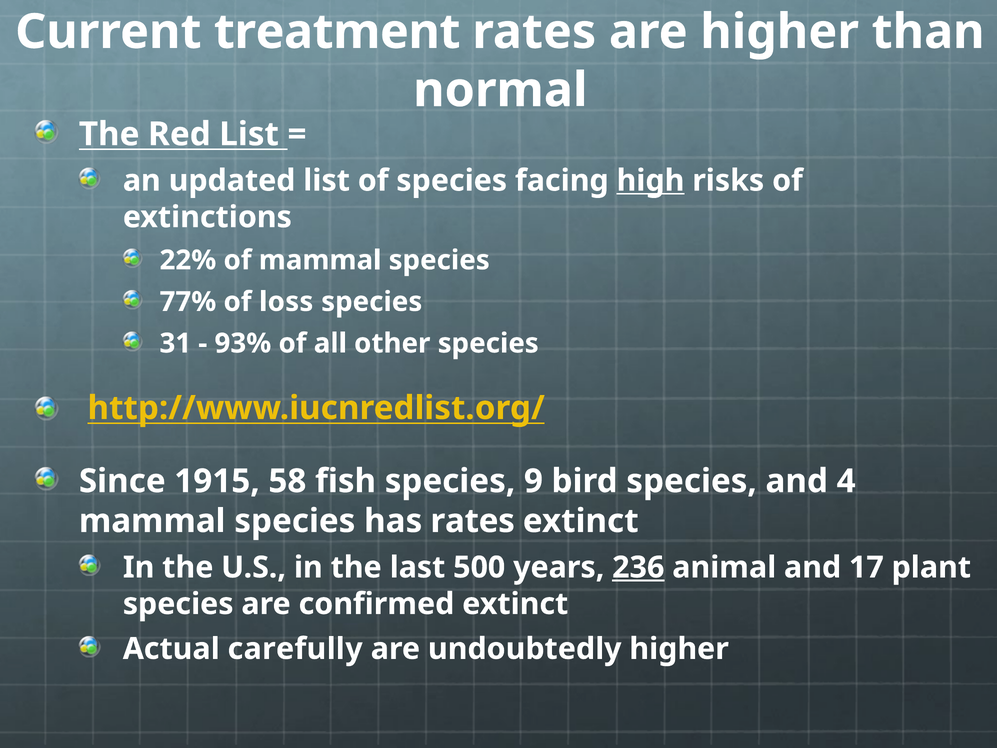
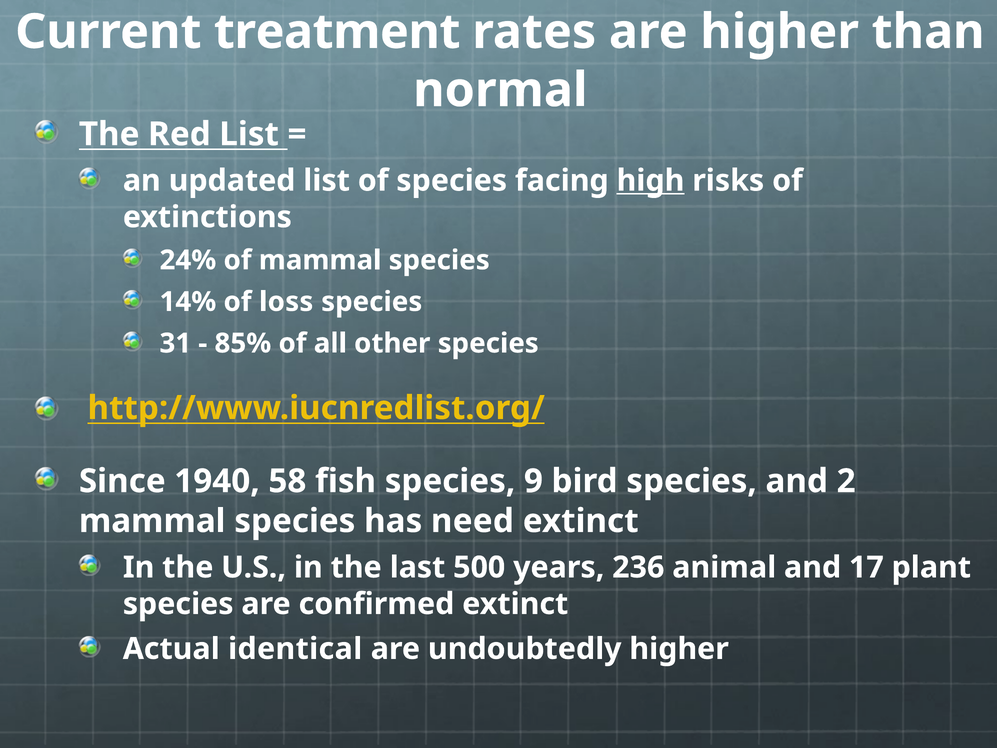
22%: 22% -> 24%
77%: 77% -> 14%
93%: 93% -> 85%
1915: 1915 -> 1940
4: 4 -> 2
has rates: rates -> need
236 underline: present -> none
carefully: carefully -> identical
